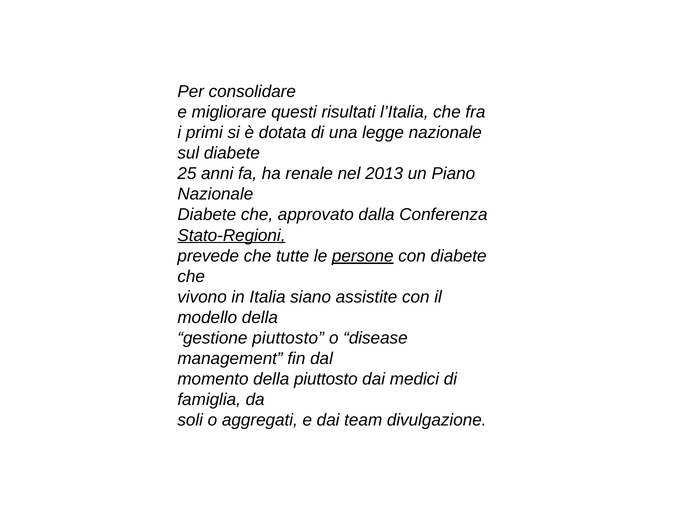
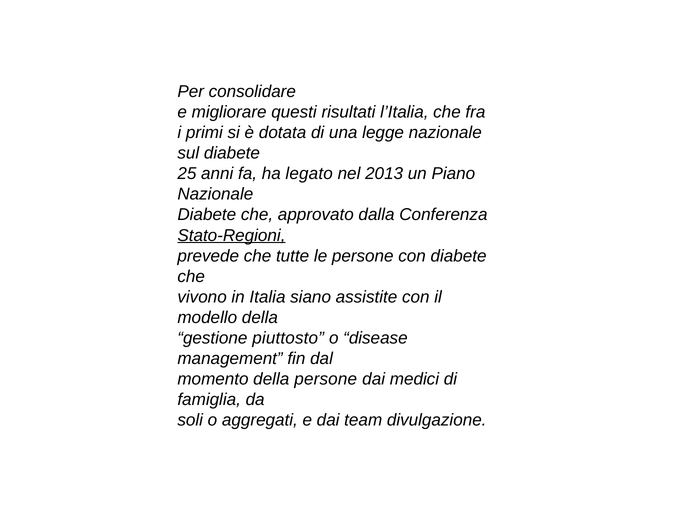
renale: renale -> legato
persone at (363, 256) underline: present -> none
della piuttosto: piuttosto -> persone
